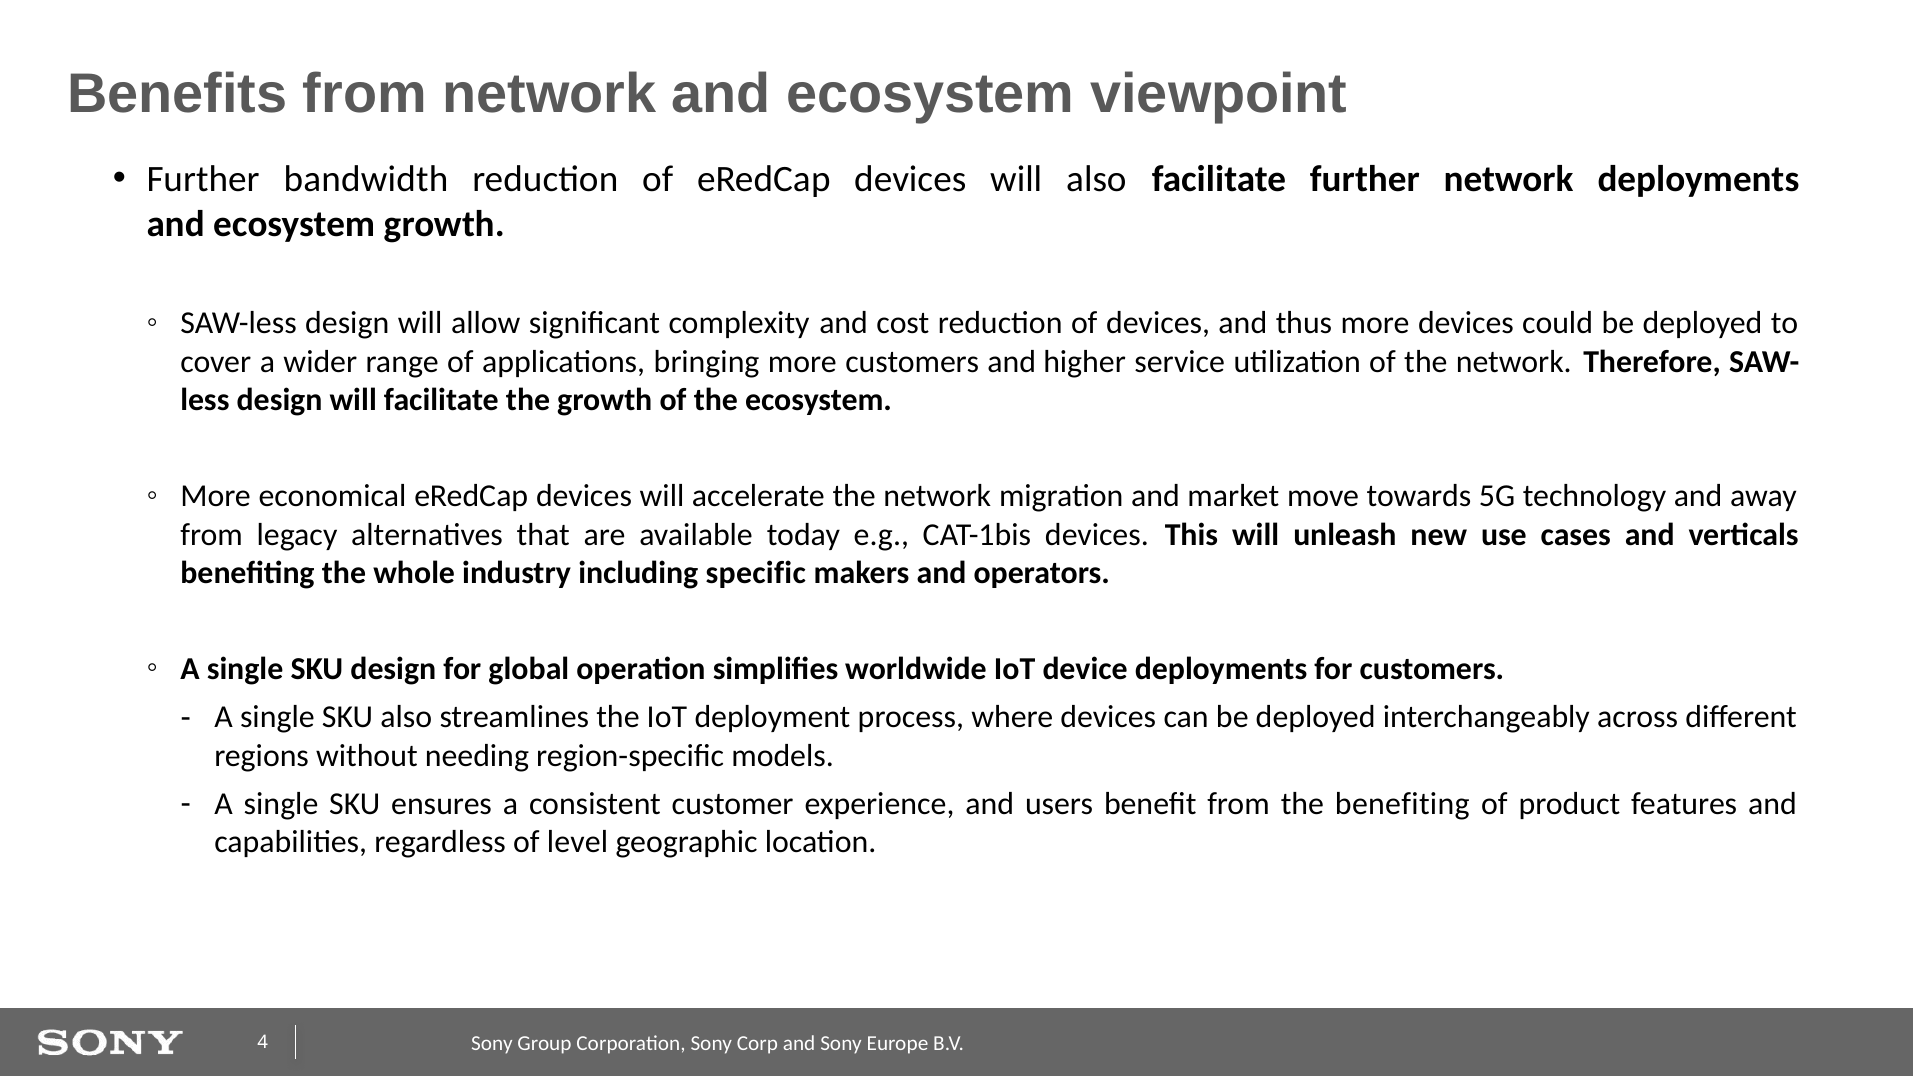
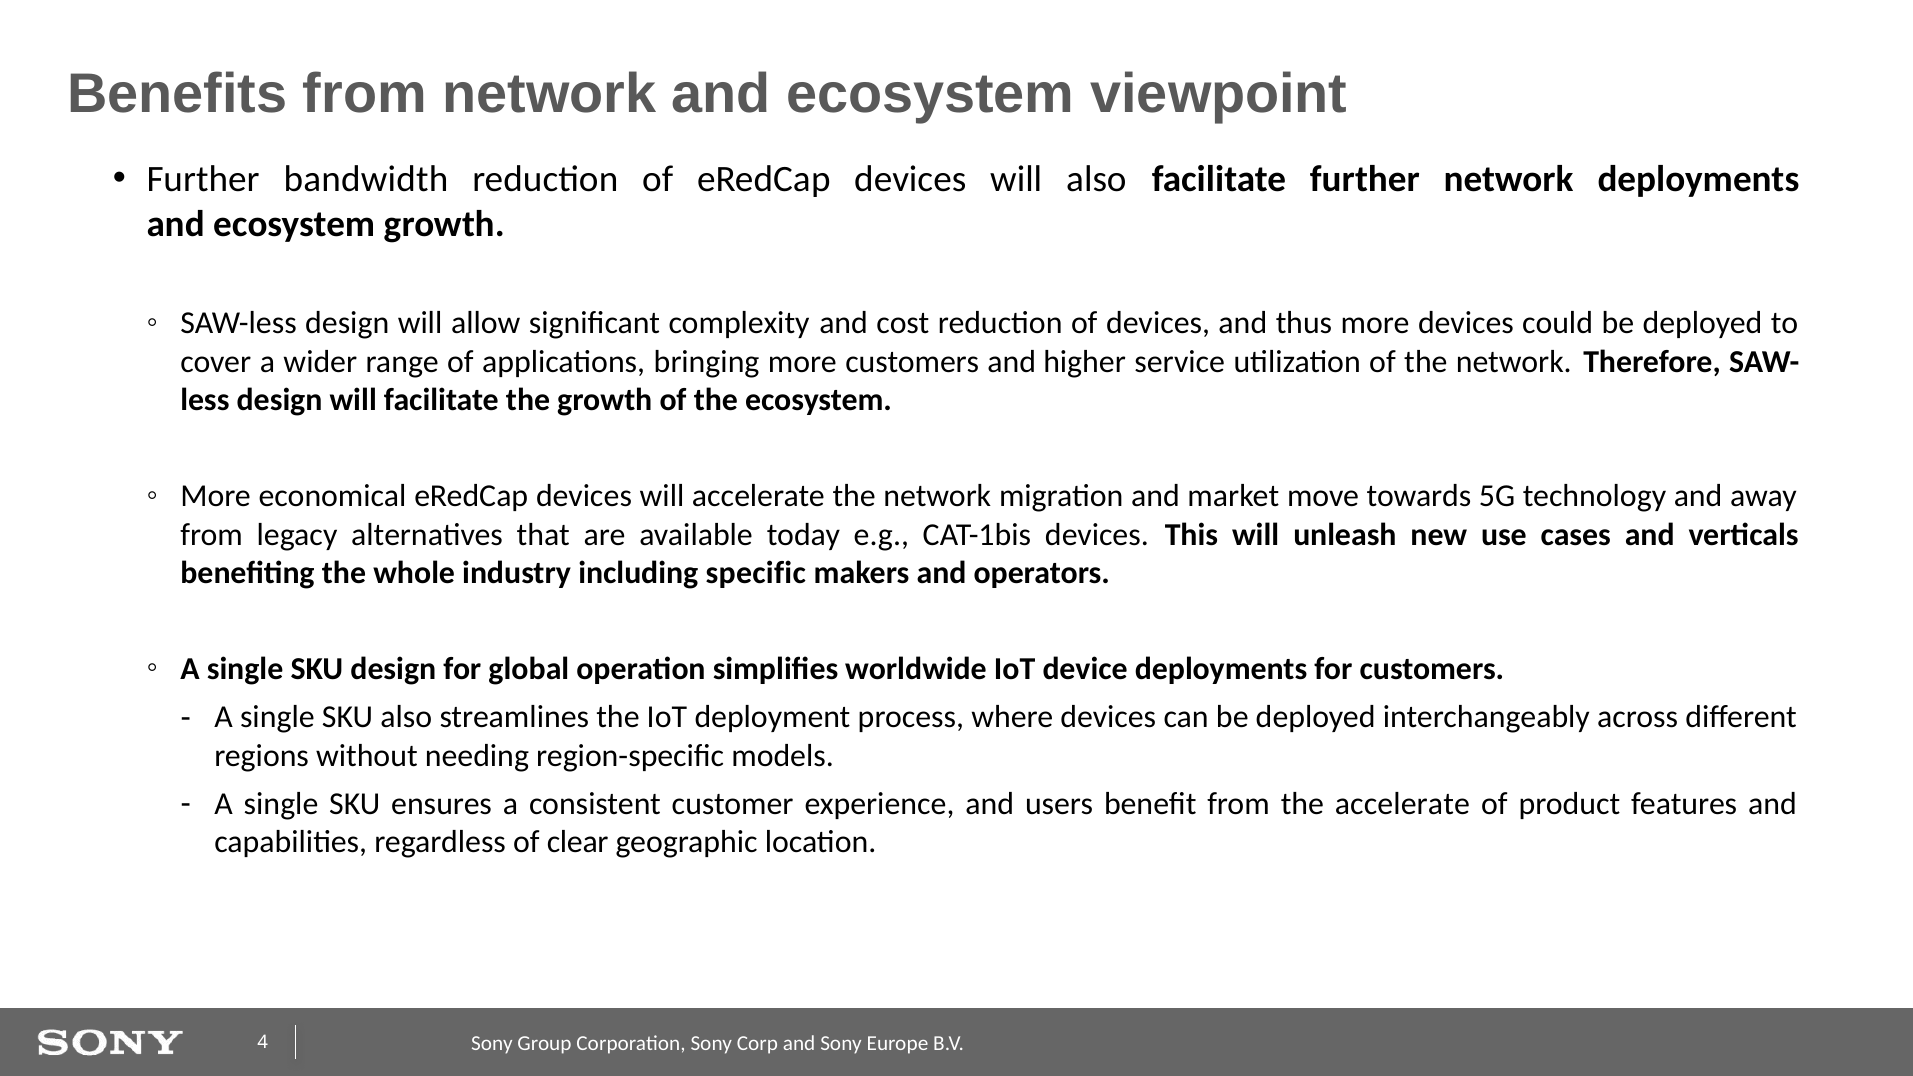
the benefiting: benefiting -> accelerate
level: level -> clear
